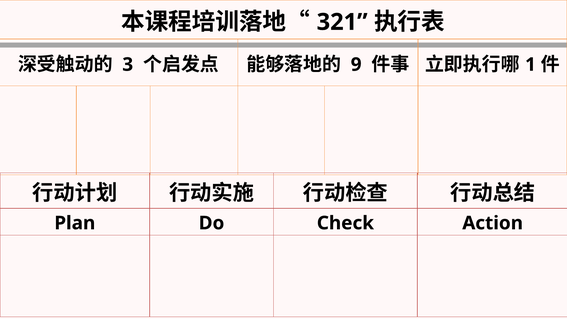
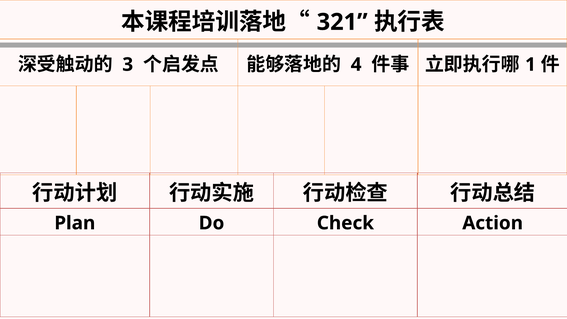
9: 9 -> 4
